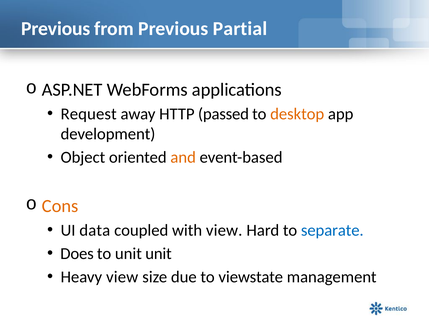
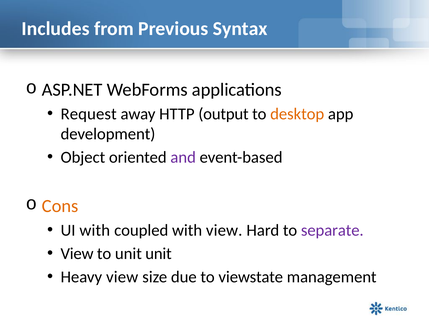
Previous at (56, 29): Previous -> Includes
Partial: Partial -> Syntax
passed: passed -> output
and colour: orange -> purple
UI data: data -> with
separate colour: blue -> purple
Does at (77, 253): Does -> View
